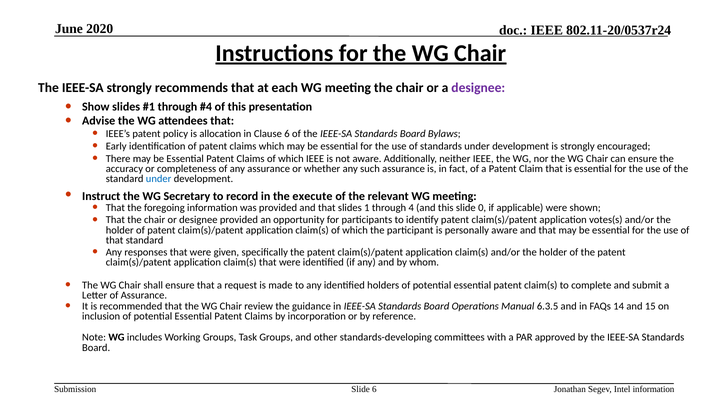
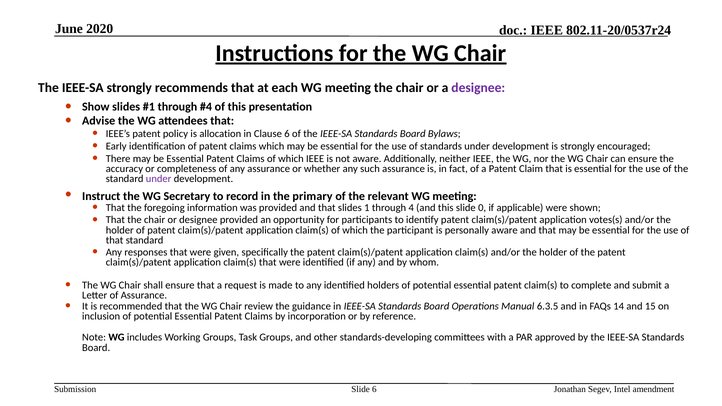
under at (159, 179) colour: blue -> purple
execute: execute -> primary
Intel information: information -> amendment
